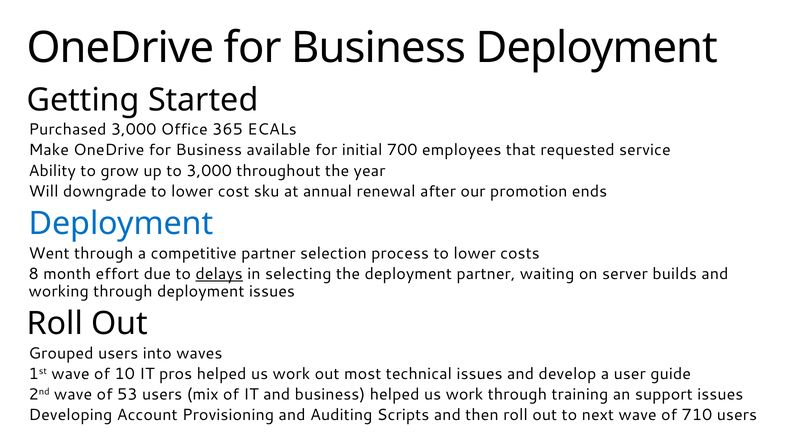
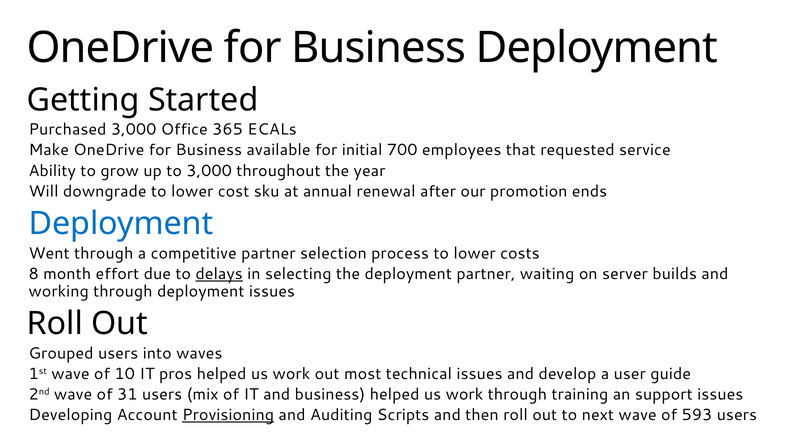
53: 53 -> 31
Provisioning underline: none -> present
710: 710 -> 593
